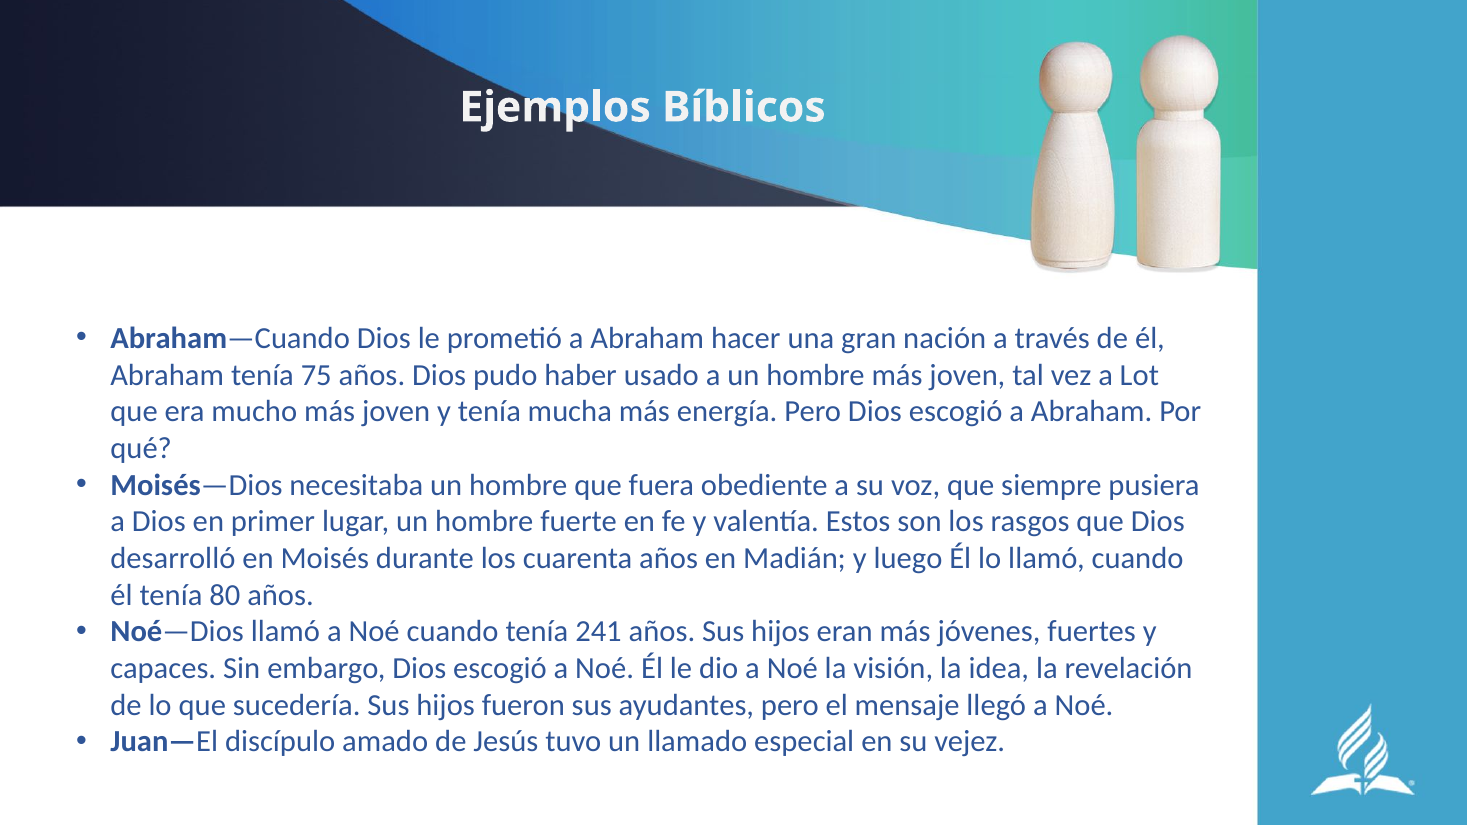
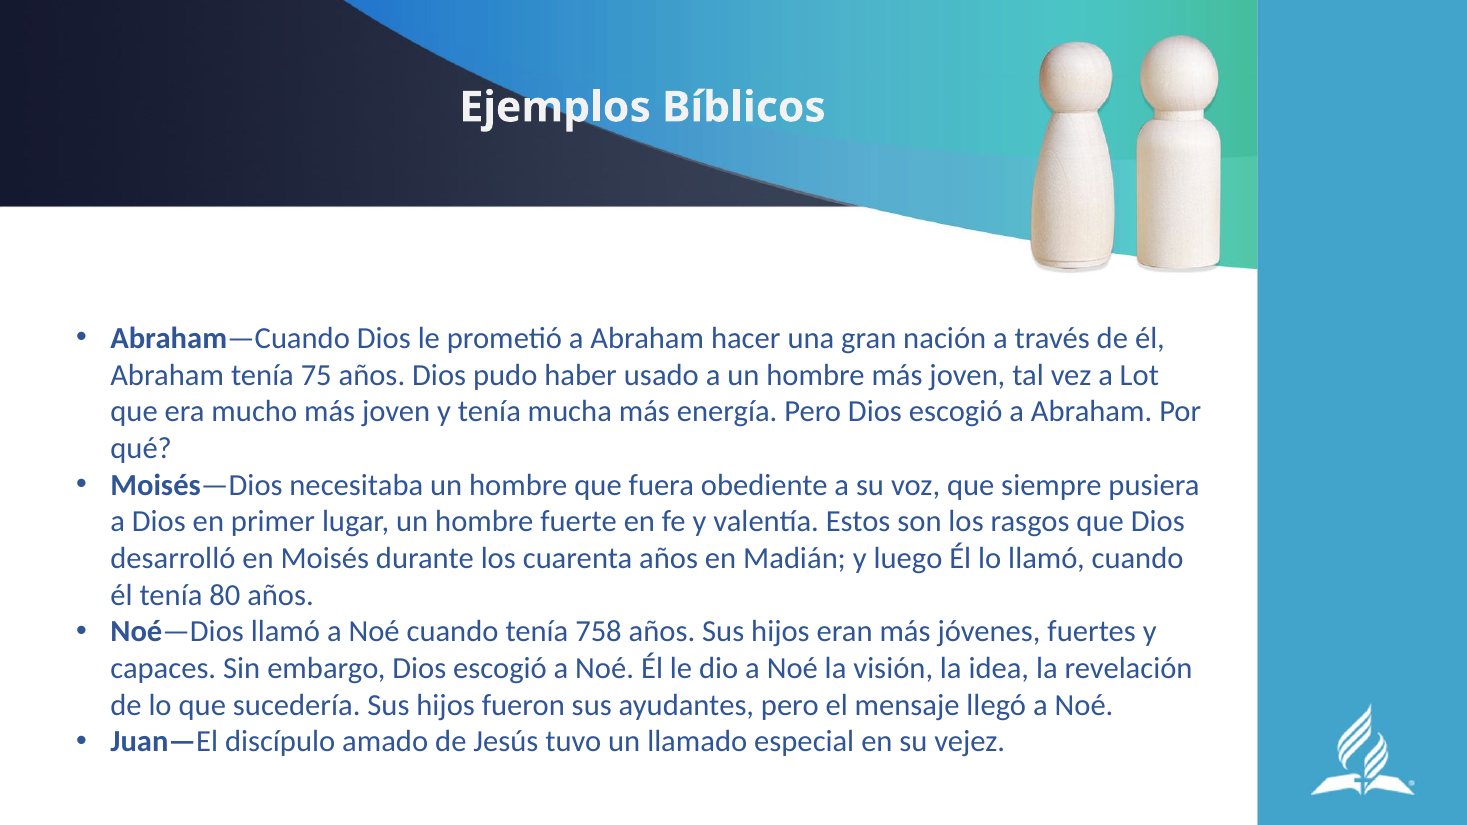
241: 241 -> 758
